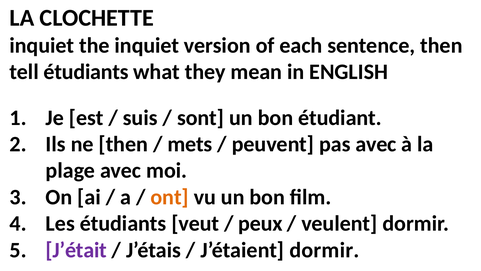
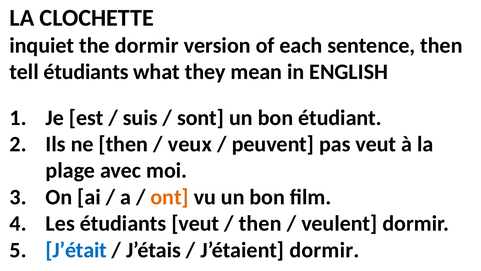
the inquiet: inquiet -> dormir
mets: mets -> veux
pas avec: avec -> veut
peux at (260, 223): peux -> then
J’était colour: purple -> blue
